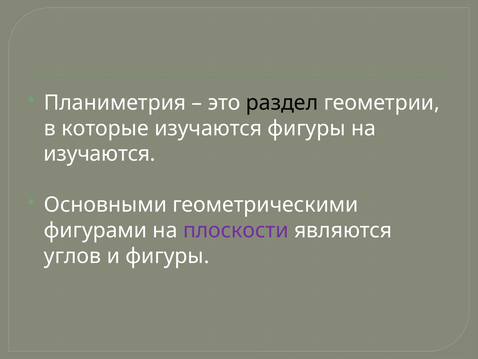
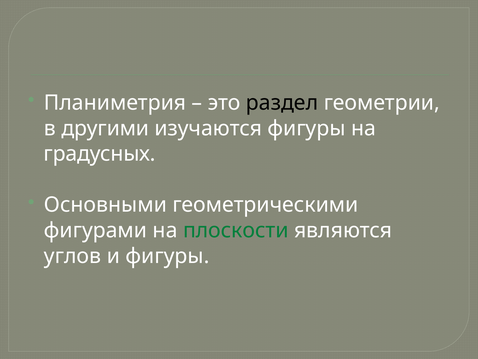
которые: которые -> другими
изучаются at (100, 154): изучаются -> градусных
плоскости colour: purple -> green
